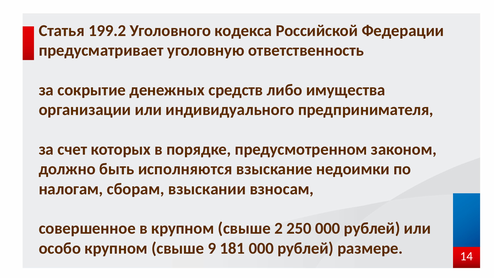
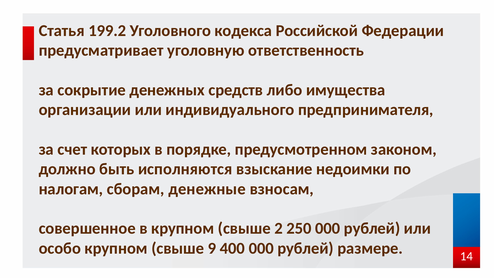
взыскании: взыскании -> денежные
181: 181 -> 400
